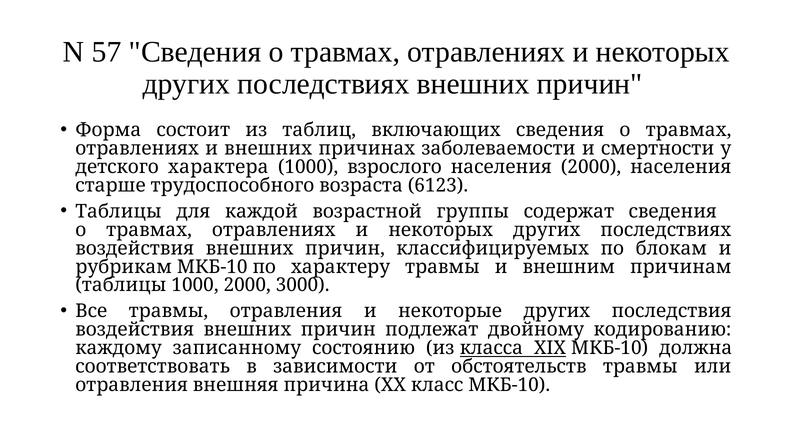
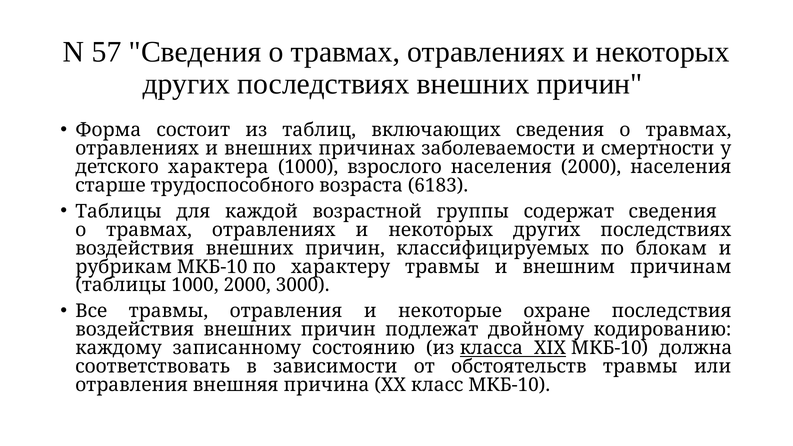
6123: 6123 -> 6183
некоторые других: других -> охране
